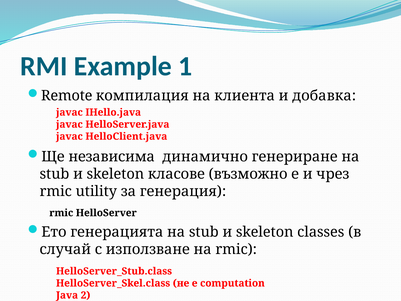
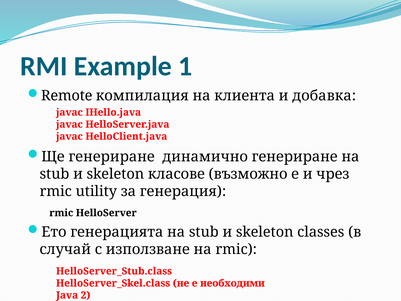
Ще независима: независима -> генериране
computation: computation -> необходими
